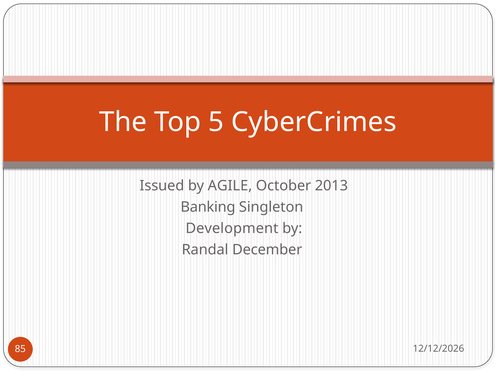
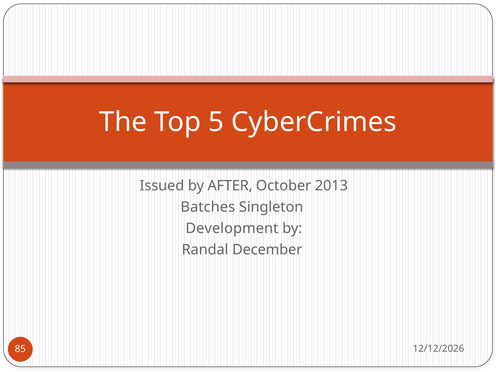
AGILE: AGILE -> AFTER
Banking: Banking -> Batches
